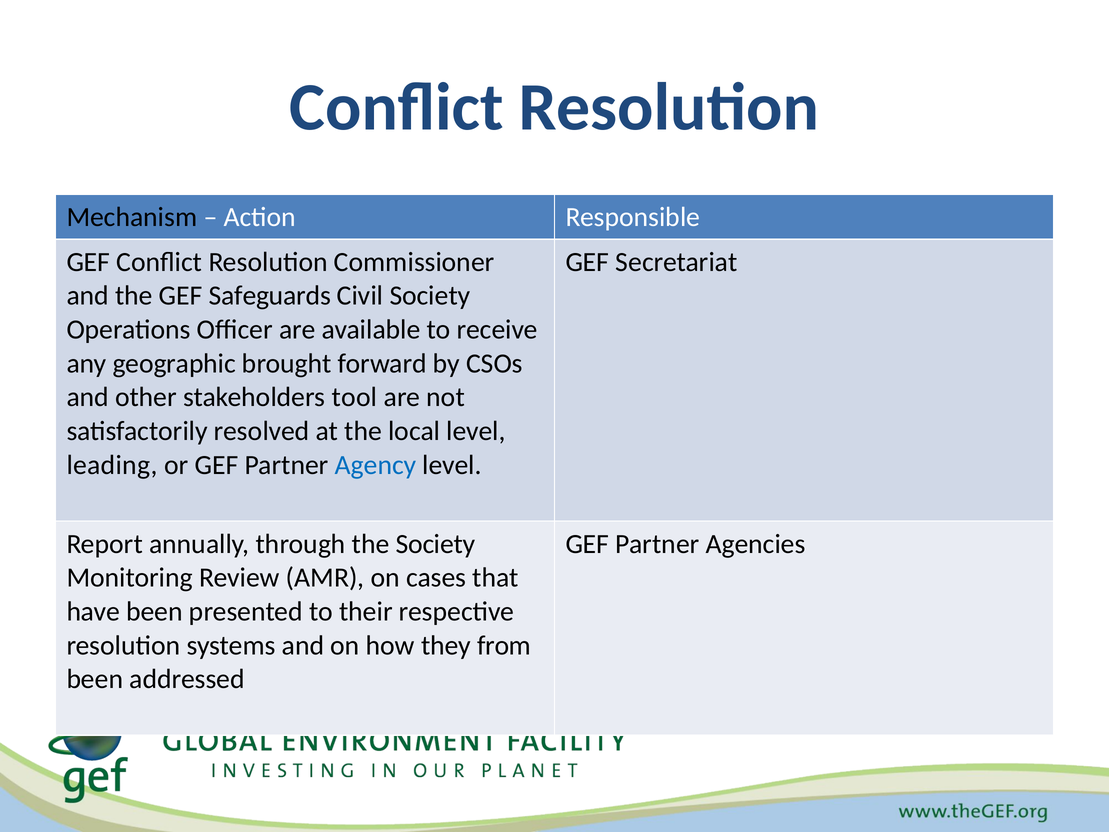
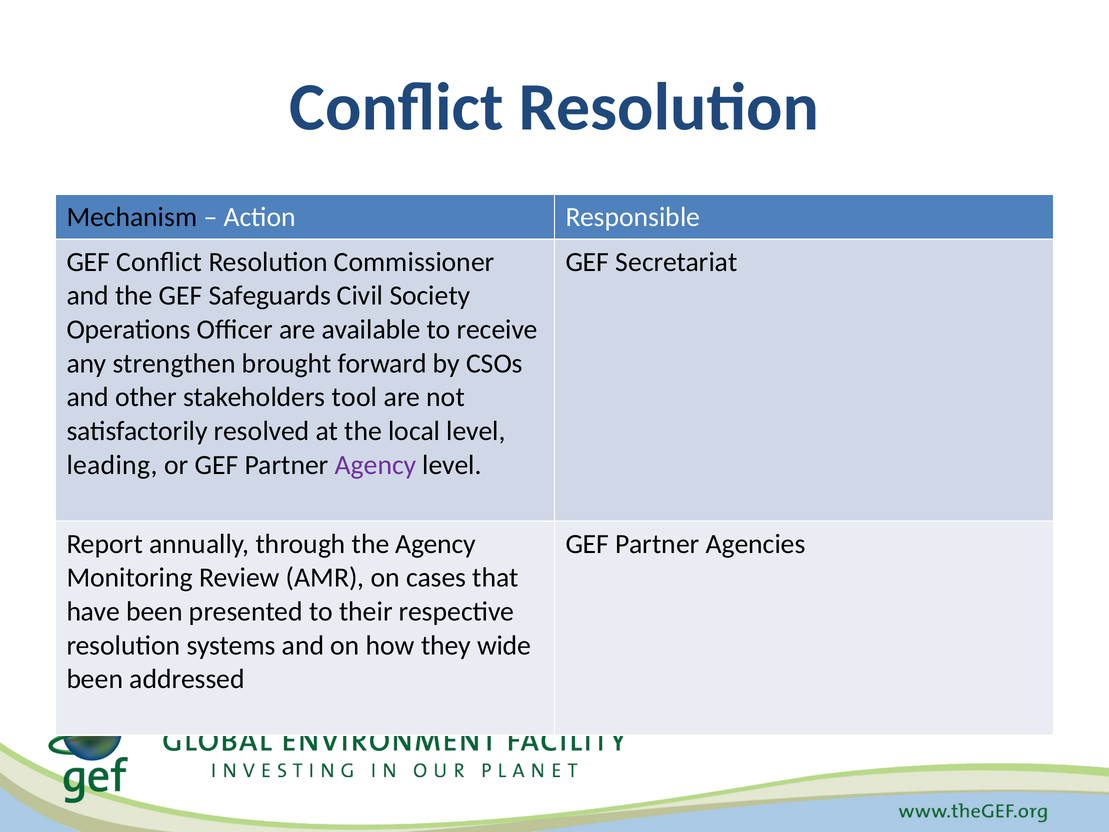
geographic: geographic -> strengthen
Agency at (375, 465) colour: blue -> purple
the Society: Society -> Agency
from: from -> wide
